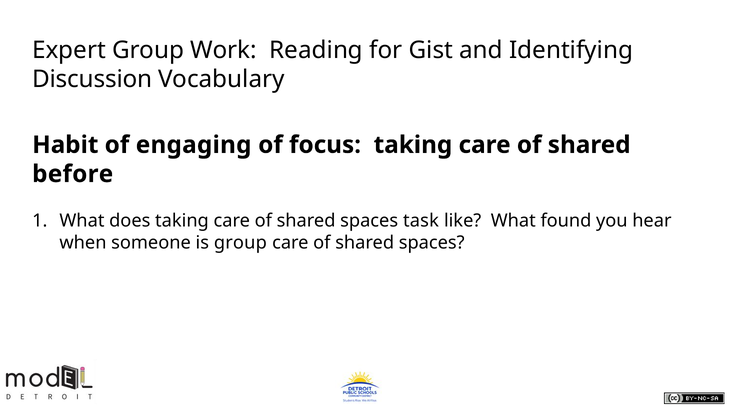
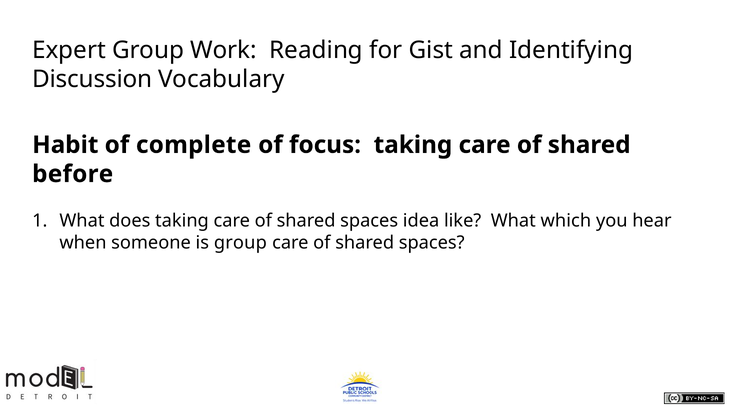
engaging: engaging -> complete
task: task -> idea
found: found -> which
